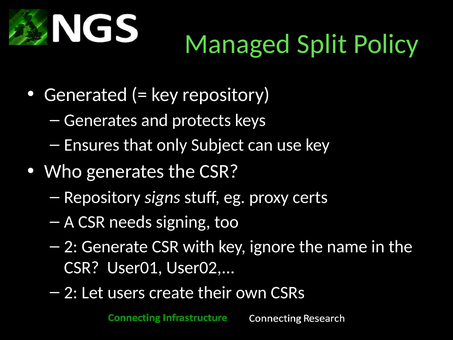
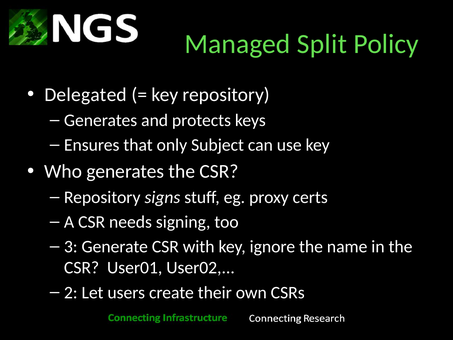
Generated: Generated -> Delegated
2 at (71, 246): 2 -> 3
